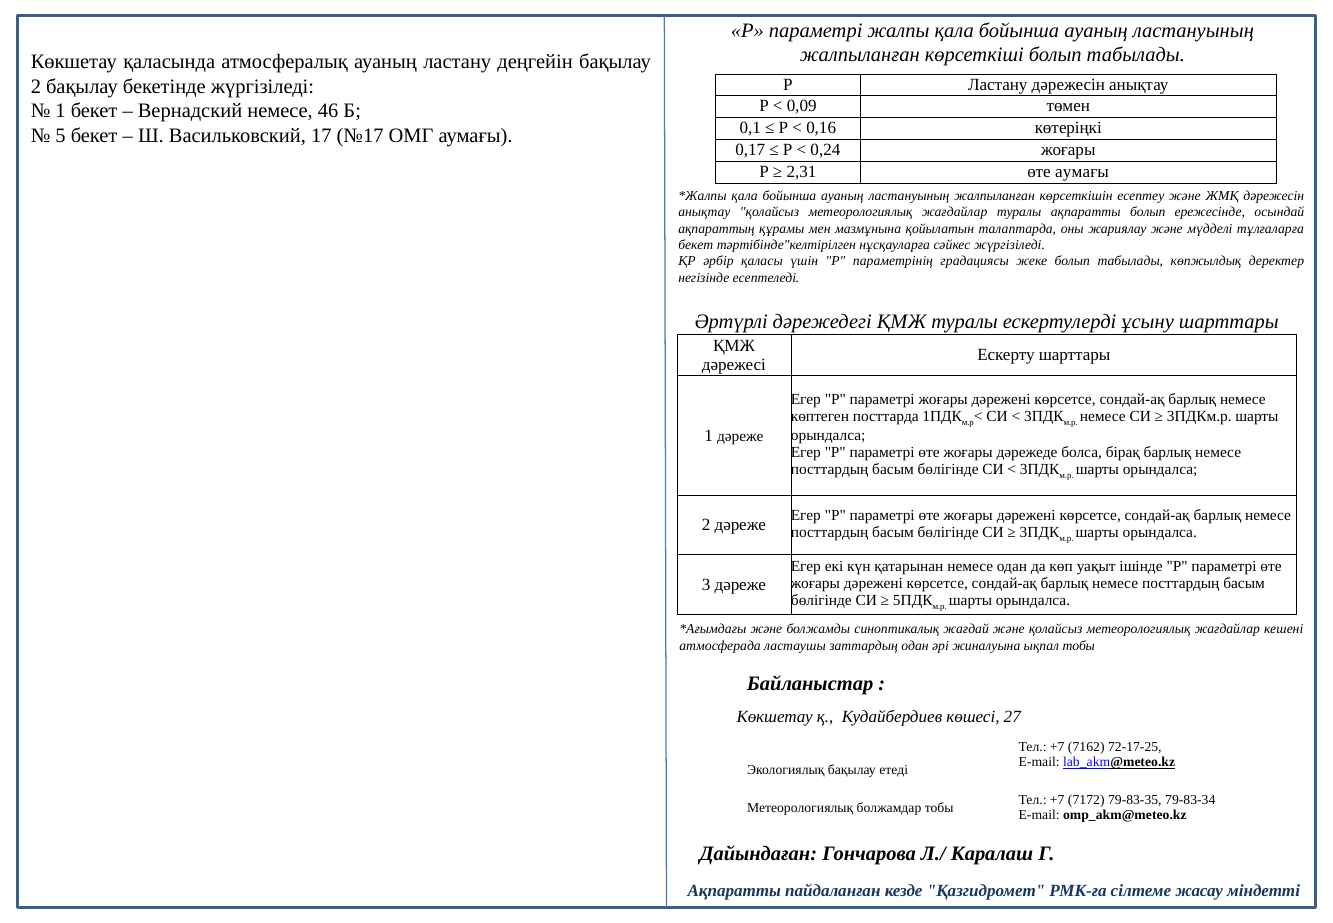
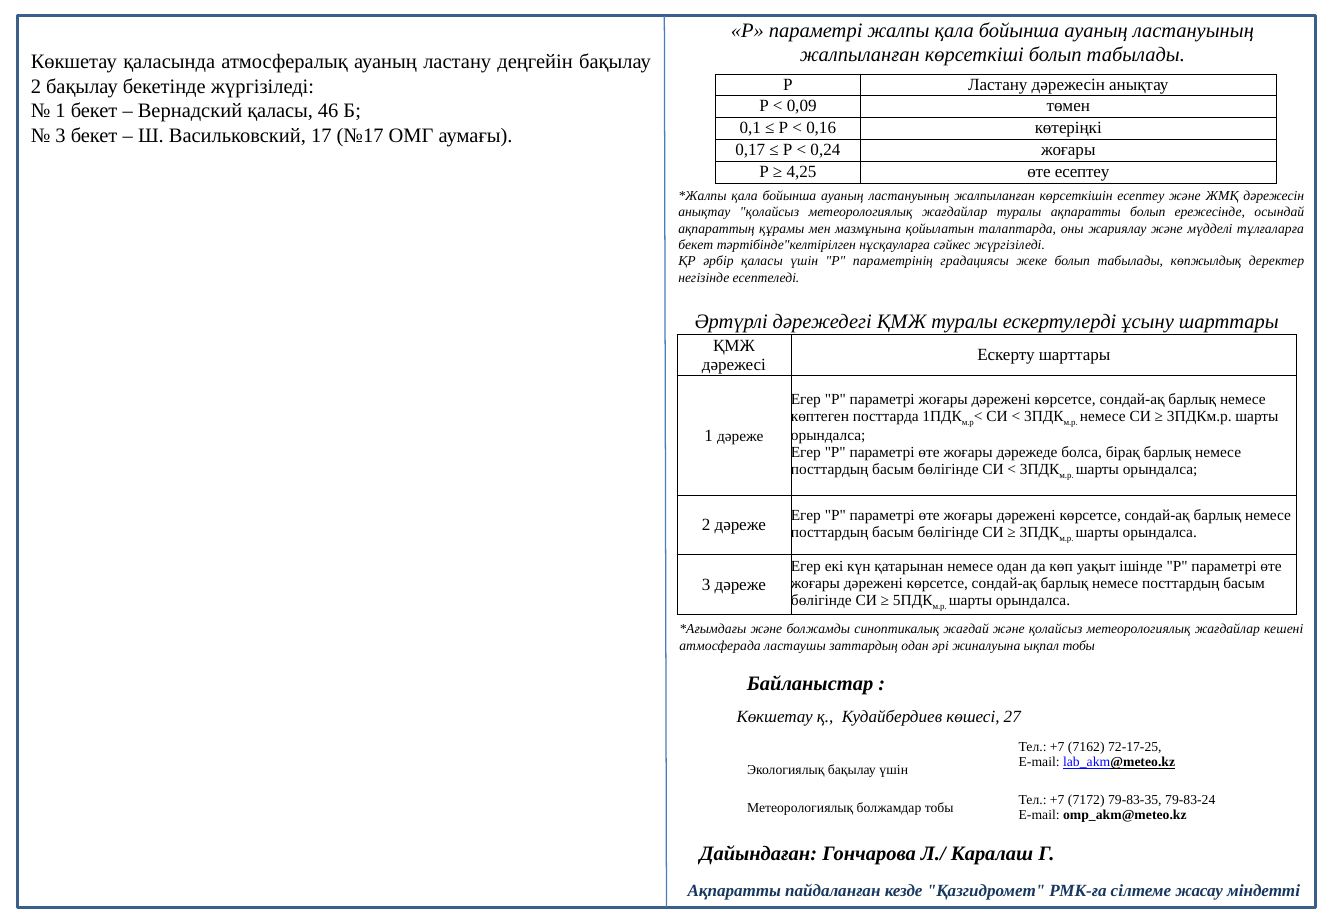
Вернадский немесе: немесе -> қаласы
5 at (61, 135): 5 -> 3
2,31: 2,31 -> 4,25
өте аумағы: аумағы -> есептеу
бақылау етеді: етеді -> үшін
79-83-34: 79-83-34 -> 79-83-24
